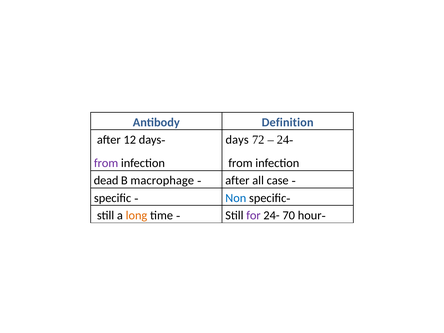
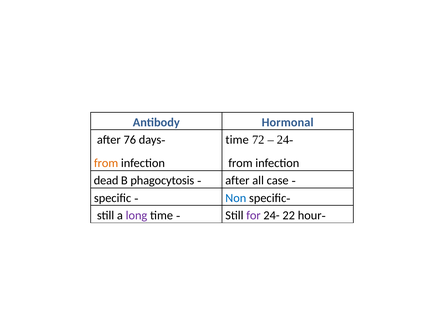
Definition: Definition -> Hormonal
12: 12 -> 76
days at (237, 140): days -> time
from at (106, 163) colour: purple -> orange
macrophage: macrophage -> phagocytosis
long colour: orange -> purple
70: 70 -> 22
